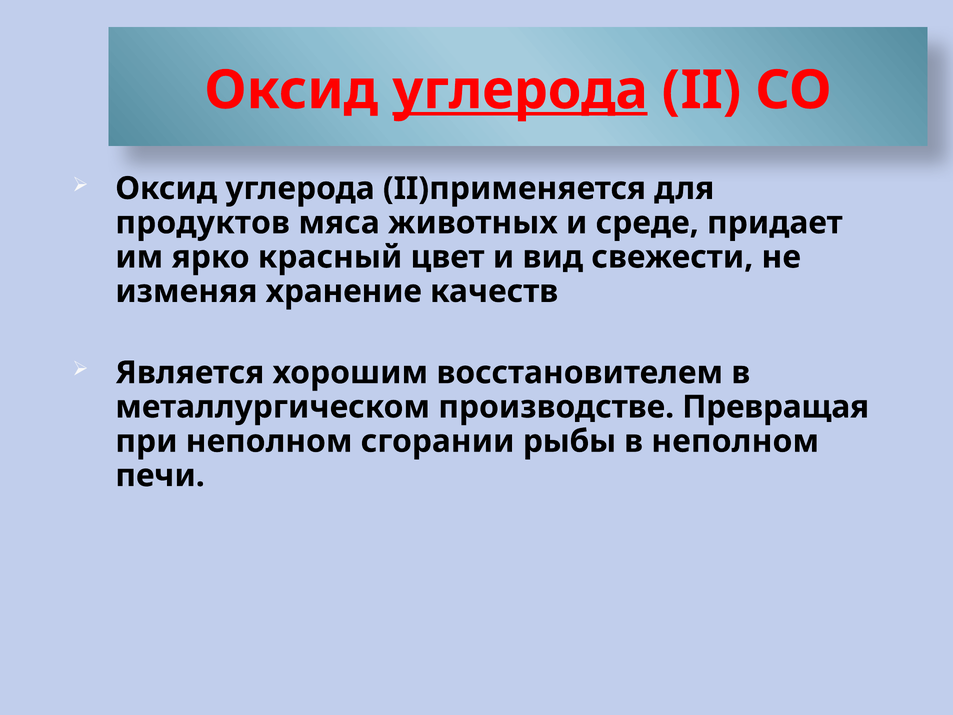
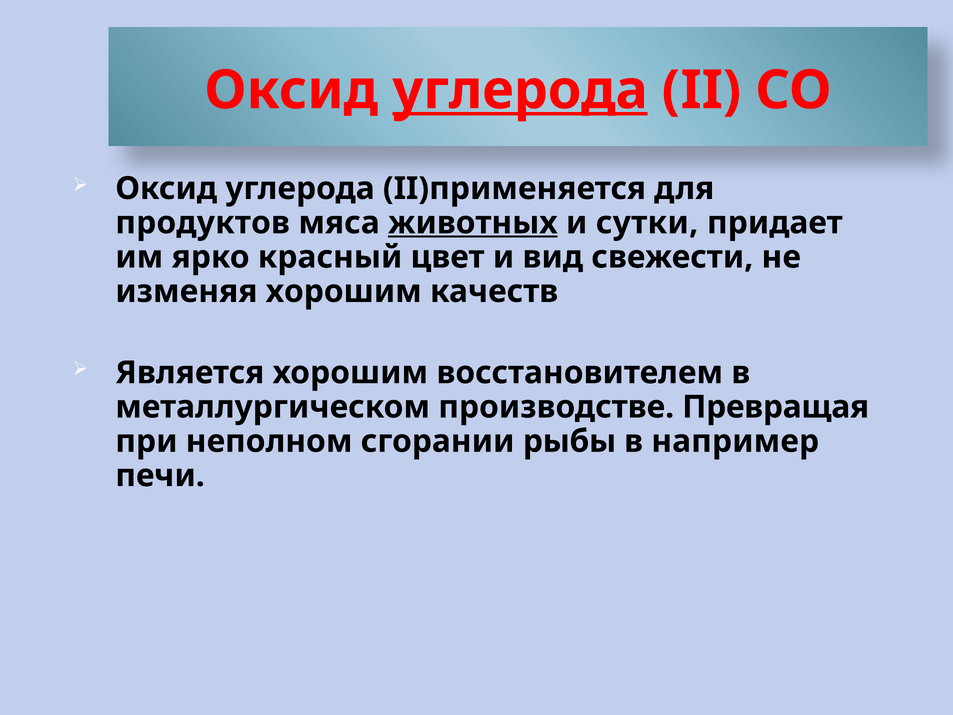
животных underline: none -> present
среде: среде -> сутки
изменяя хранение: хранение -> хорошим
в неполном: неполном -> например
